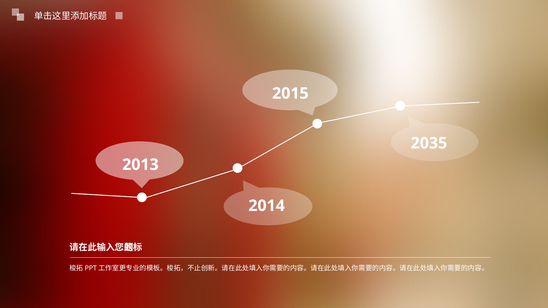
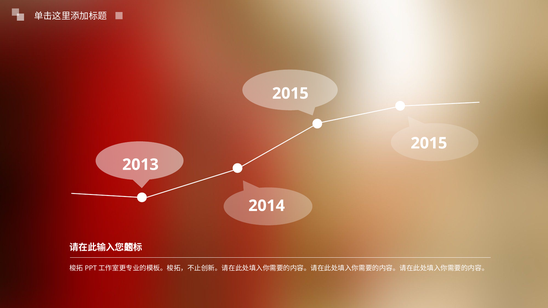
2035 at (429, 143): 2035 -> 2015
